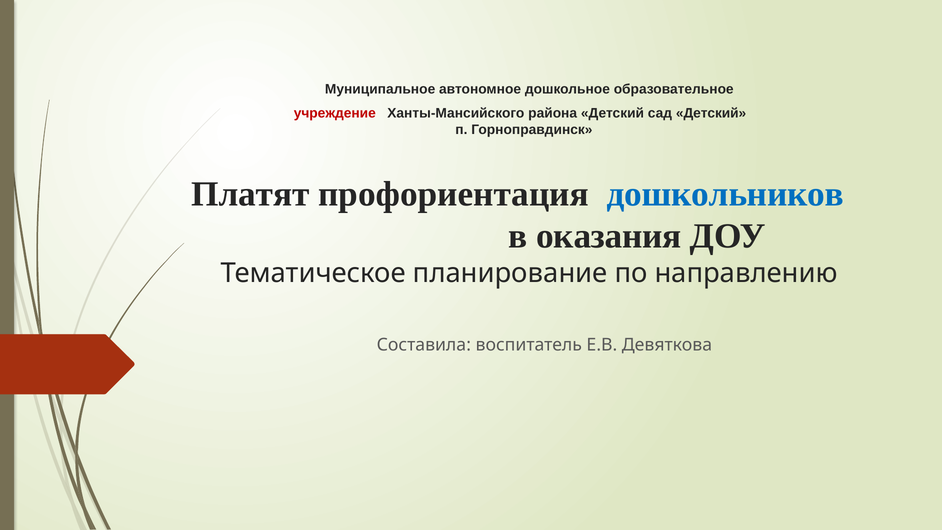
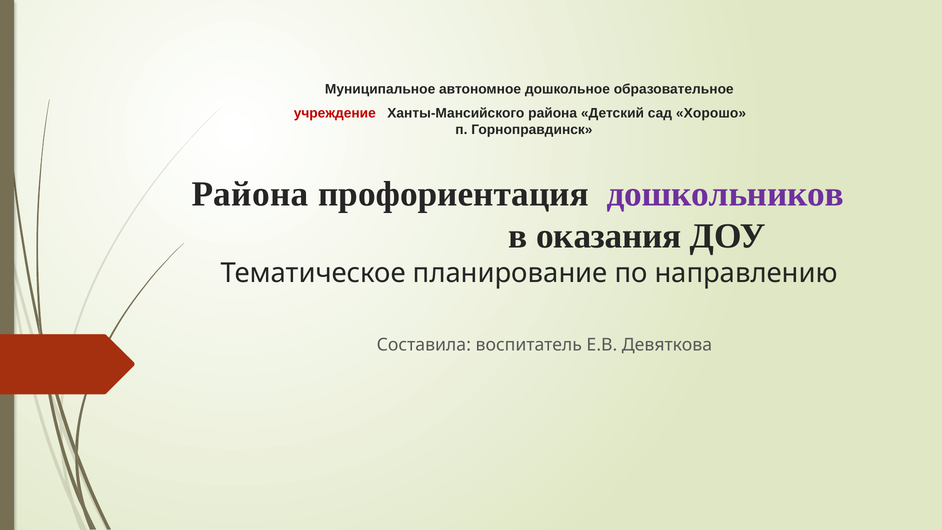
сад Детский: Детский -> Хорошо
Платят at (250, 194): Платят -> Района
дошкольников colour: blue -> purple
